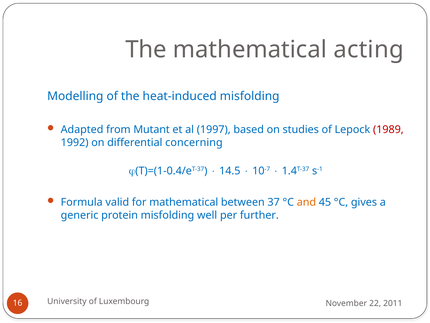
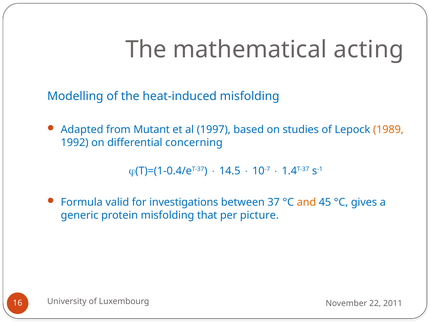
1989 colour: red -> orange
for mathematical: mathematical -> investigations
well: well -> that
further: further -> picture
